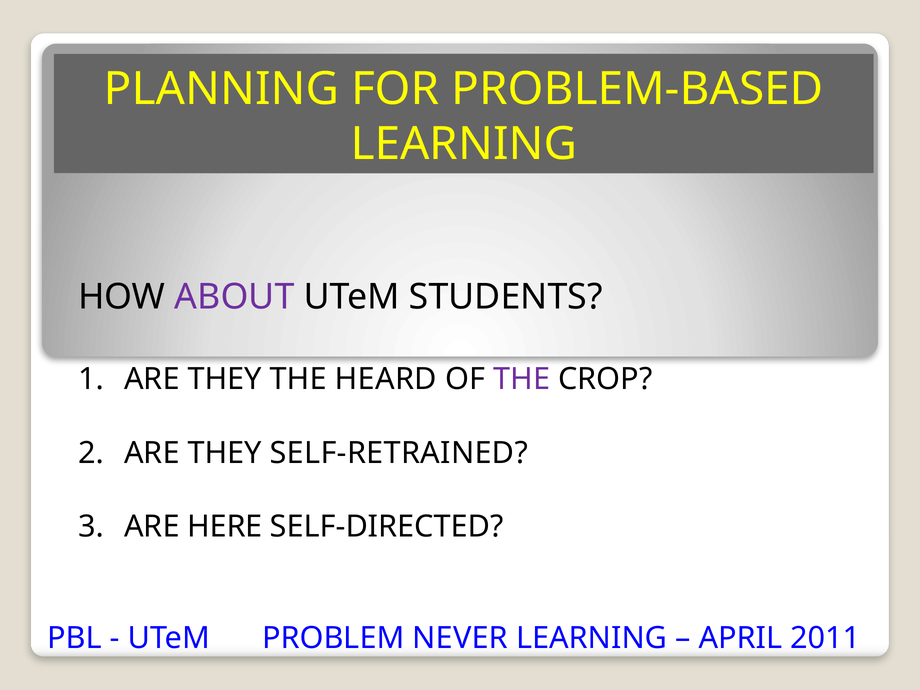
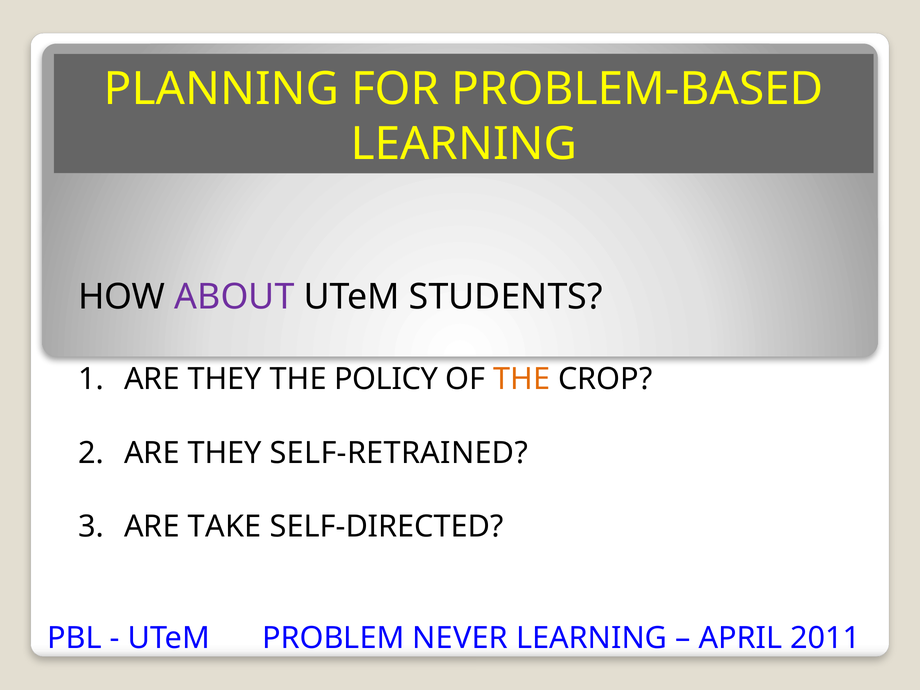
HEARD: HEARD -> POLICY
THE at (522, 379) colour: purple -> orange
HERE: HERE -> TAKE
